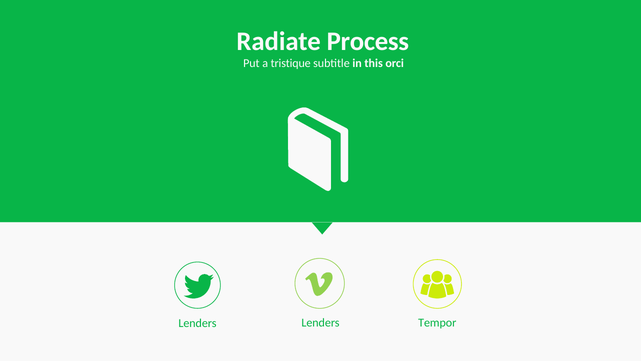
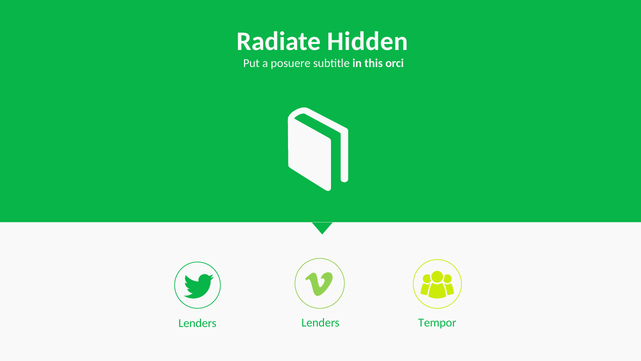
Process: Process -> Hidden
tristique: tristique -> posuere
